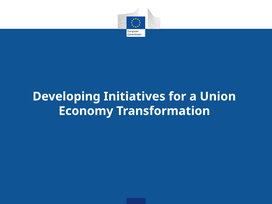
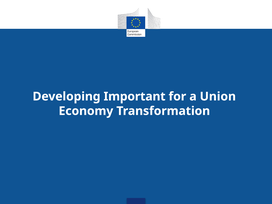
Initiatives: Initiatives -> Important
